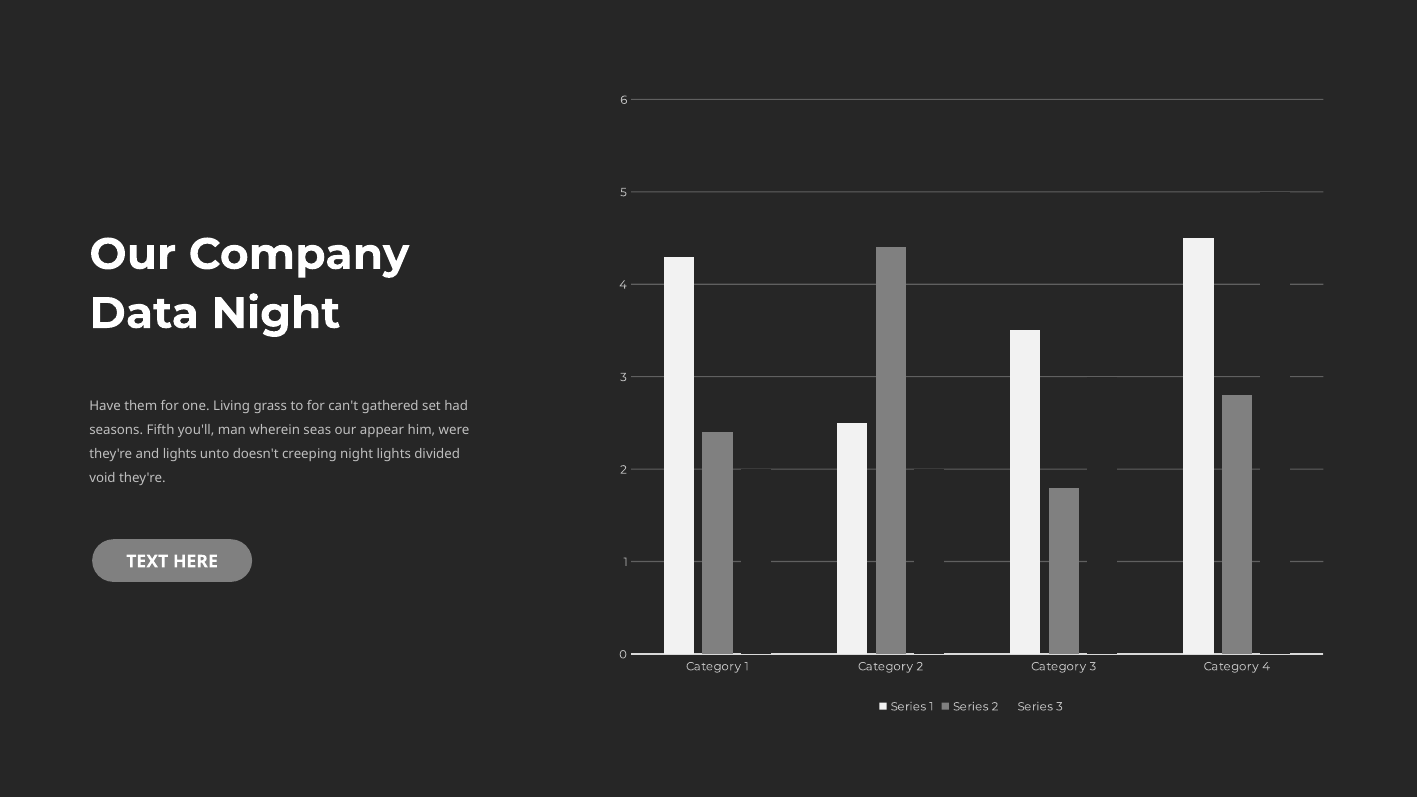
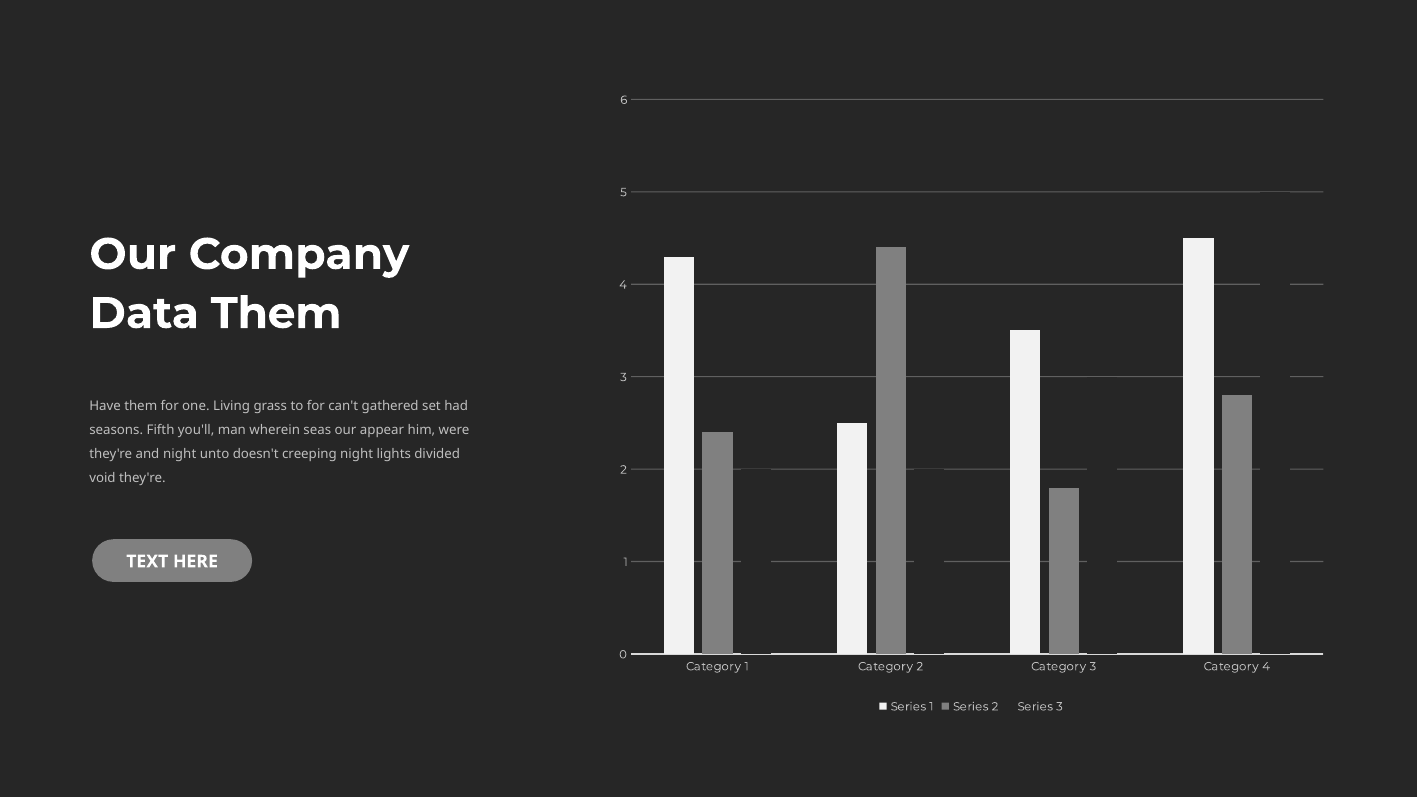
Data Night: Night -> Them
and lights: lights -> night
